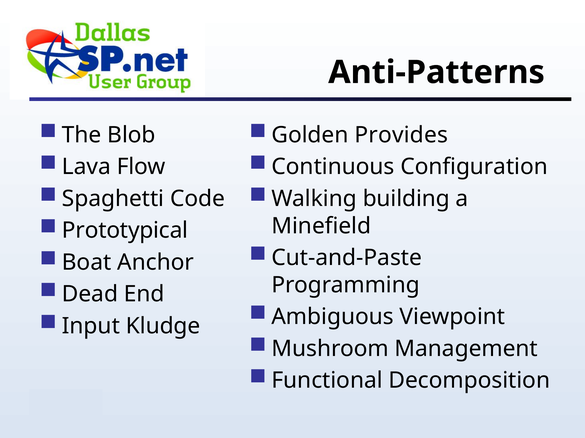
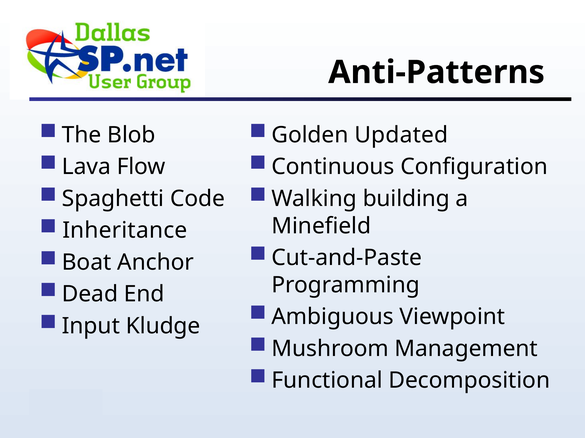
Provides: Provides -> Updated
Prototypical: Prototypical -> Inheritance
